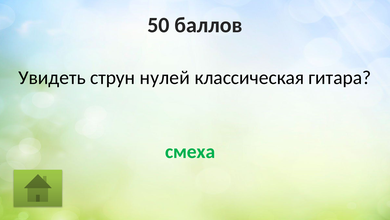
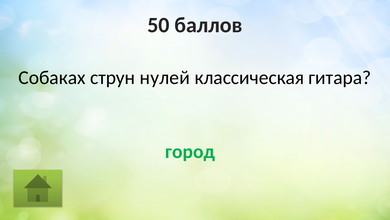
Увидеть: Увидеть -> Собаках
смеха: смеха -> город
